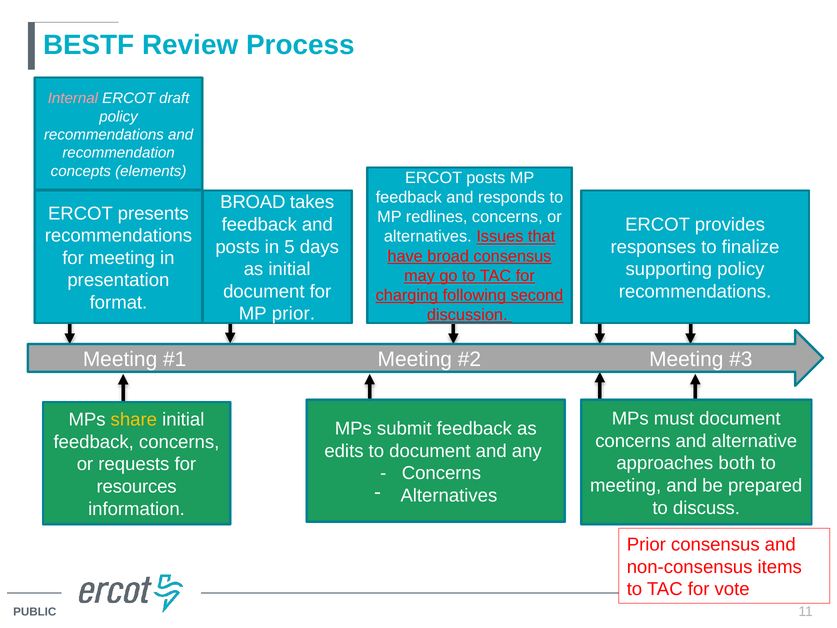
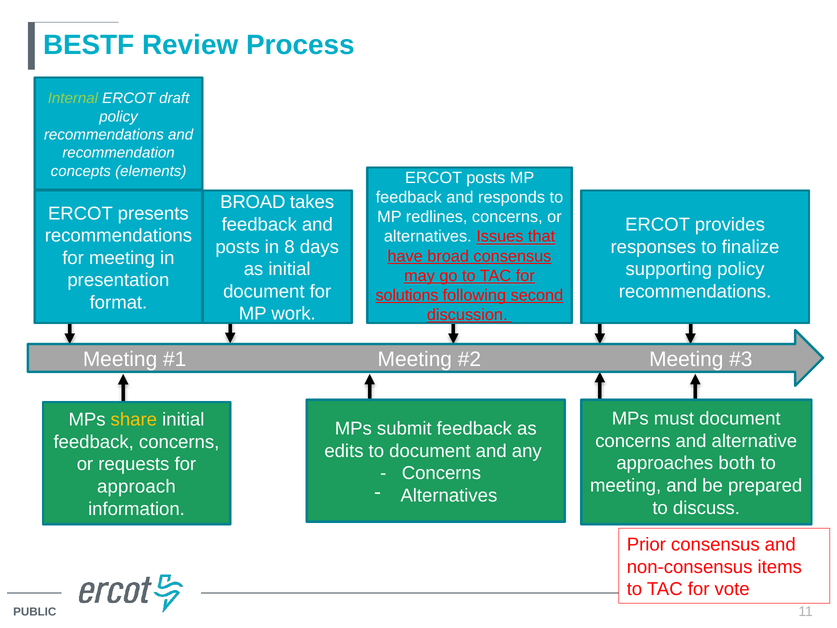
Internal colour: pink -> light green
5: 5 -> 8
charging: charging -> solutions
MP prior: prior -> work
resources: resources -> approach
